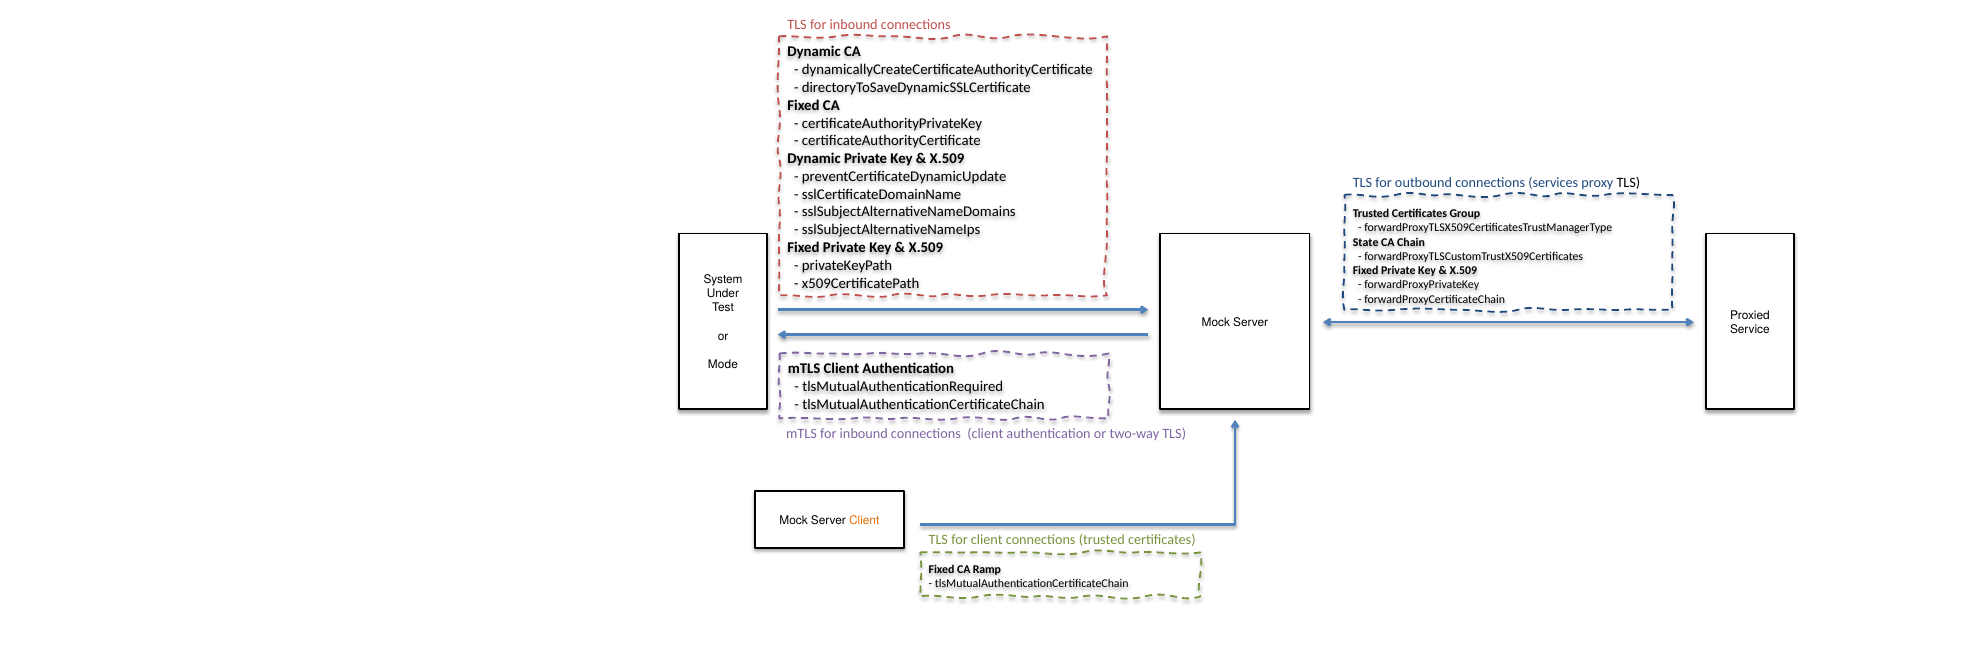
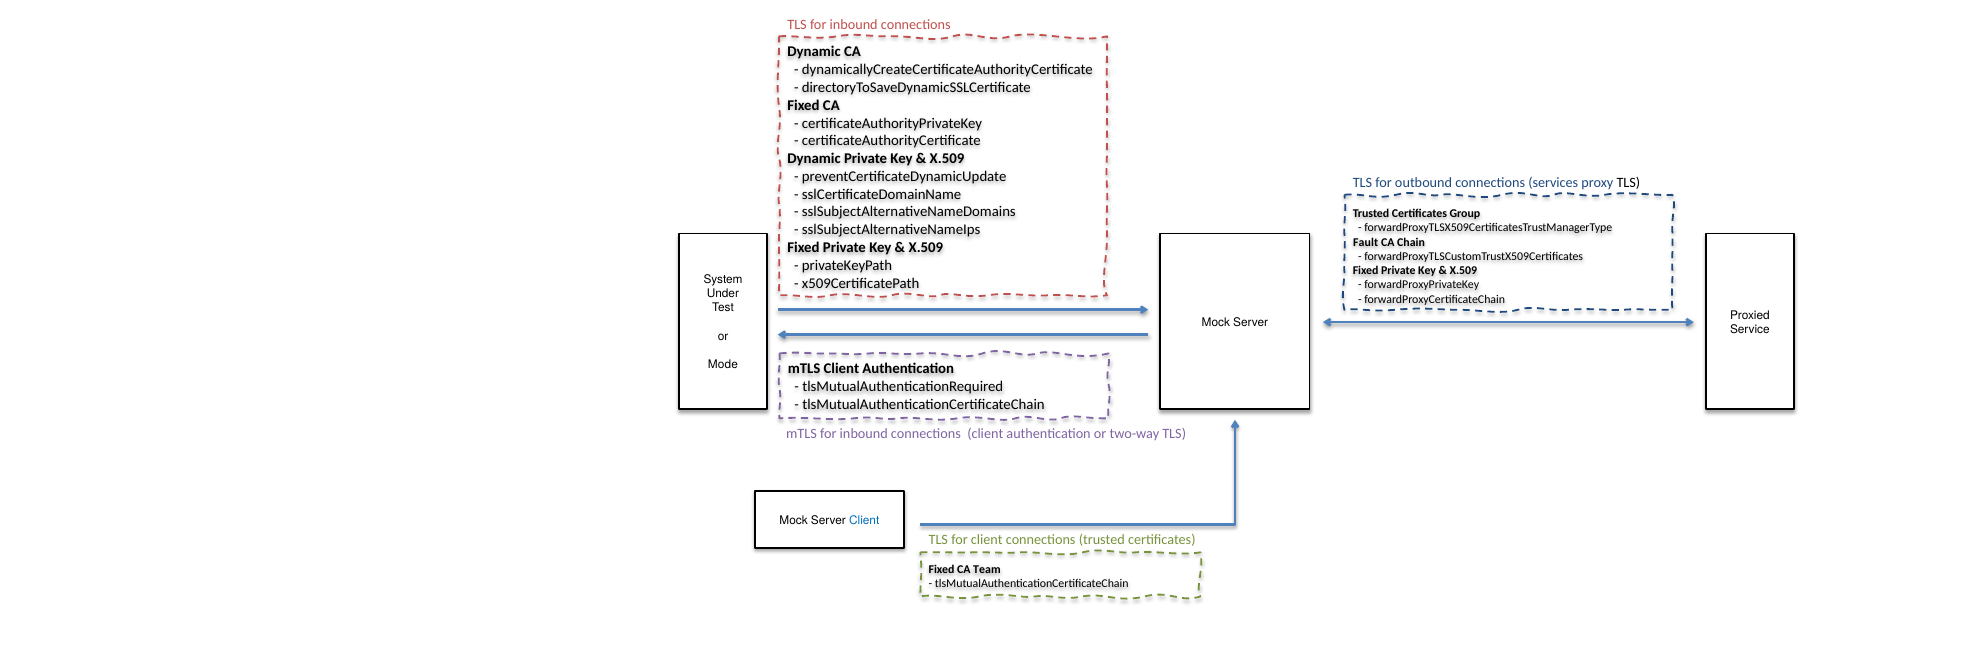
State: State -> Fault
Client at (864, 520) colour: orange -> blue
Ramp: Ramp -> Team
